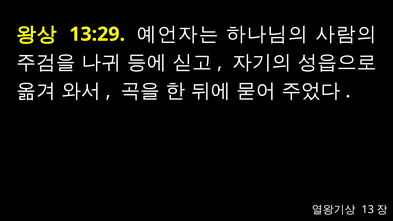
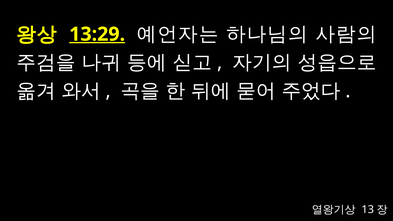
13:29 underline: none -> present
